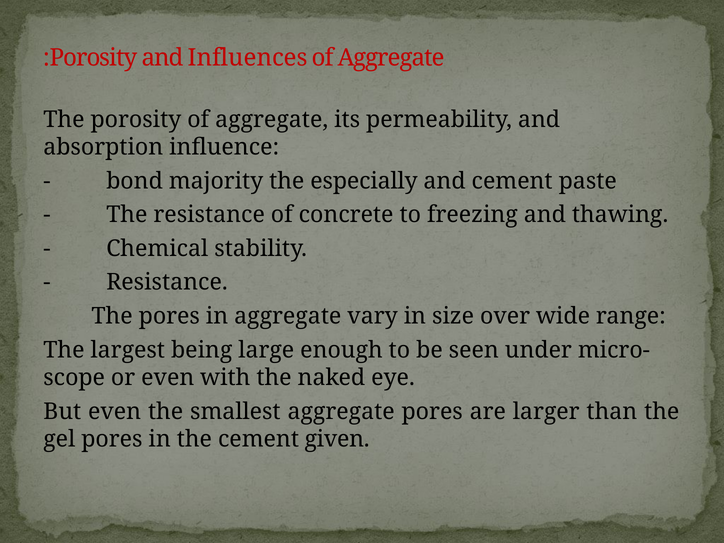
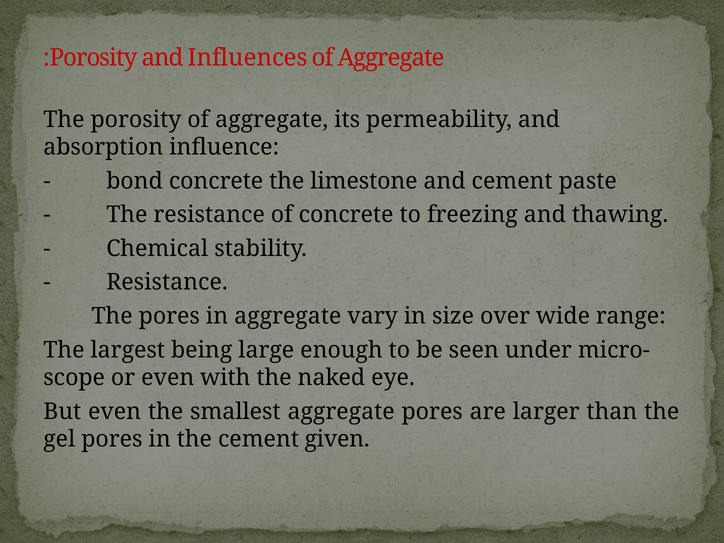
bond majority: majority -> concrete
especially: especially -> limestone
